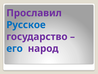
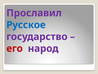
его colour: blue -> red
